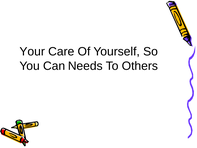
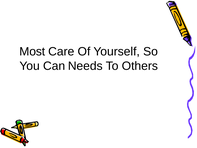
Your: Your -> Most
